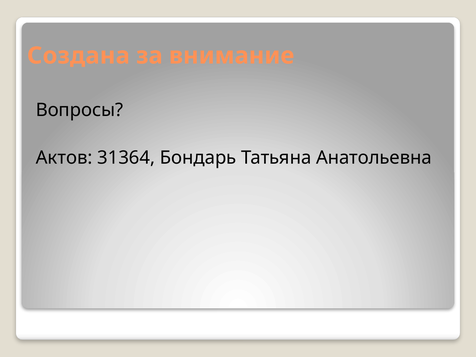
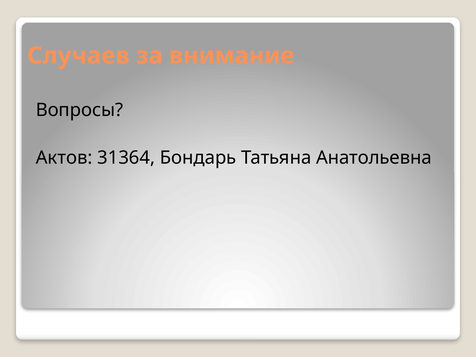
Создана: Создана -> Случаев
